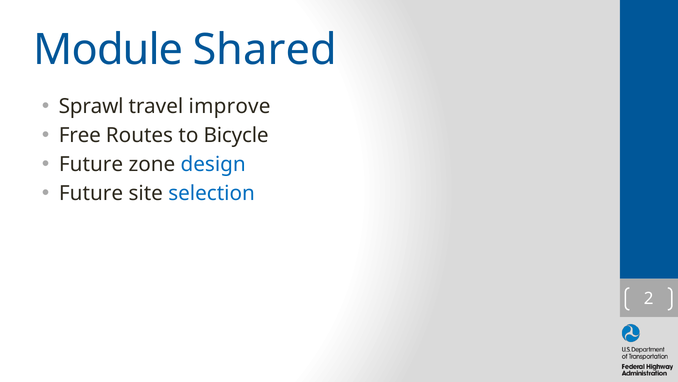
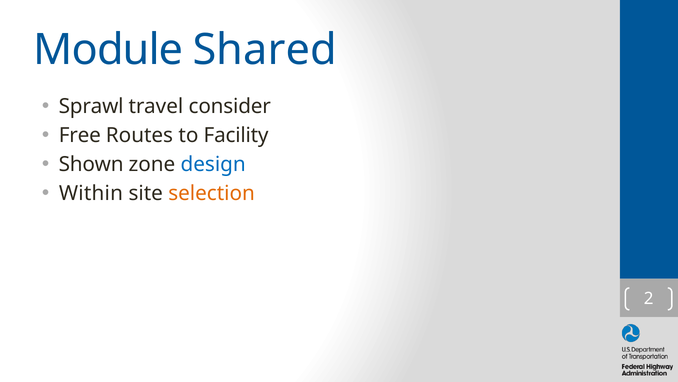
improve: improve -> consider
Bicycle: Bicycle -> Facility
Future at (91, 164): Future -> Shown
Future at (91, 193): Future -> Within
selection colour: blue -> orange
